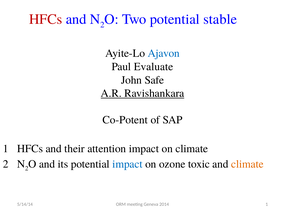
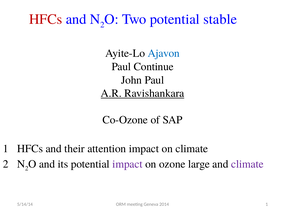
Evaluate: Evaluate -> Continue
John Safe: Safe -> Paul
Co-Potent: Co-Potent -> Co-Ozone
impact at (127, 164) colour: blue -> purple
toxic: toxic -> large
climate at (247, 164) colour: orange -> purple
